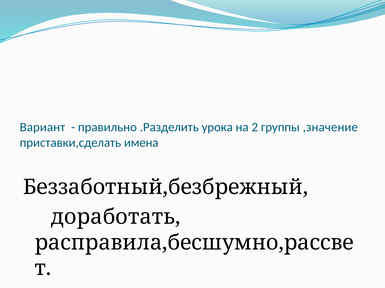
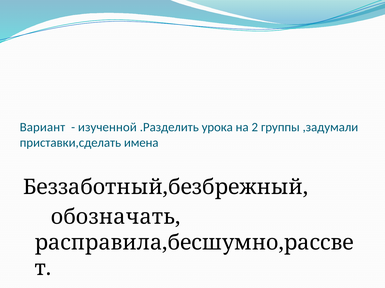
правильно: правильно -> изученной
,значение: ,значение -> ,задумали
доработать: доработать -> обозначать
